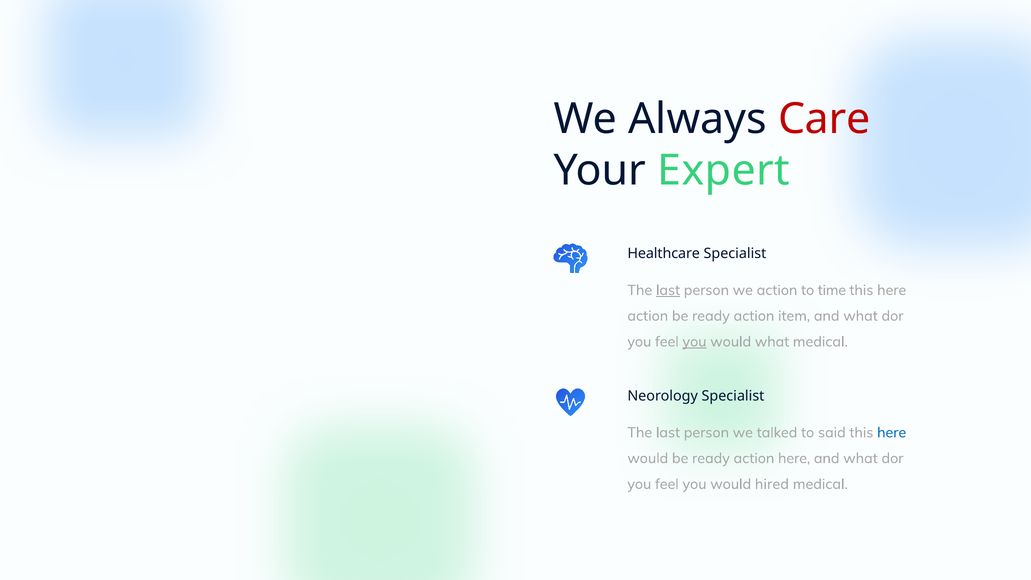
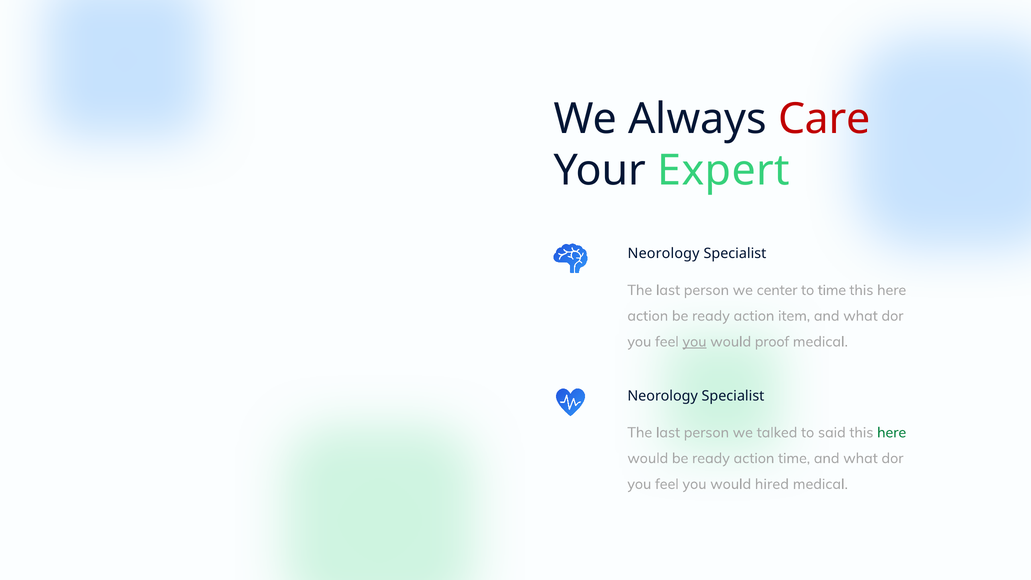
Healthcare at (664, 254): Healthcare -> Neorology
last at (668, 290) underline: present -> none
we action: action -> center
would what: what -> proof
here at (892, 433) colour: blue -> green
action here: here -> time
